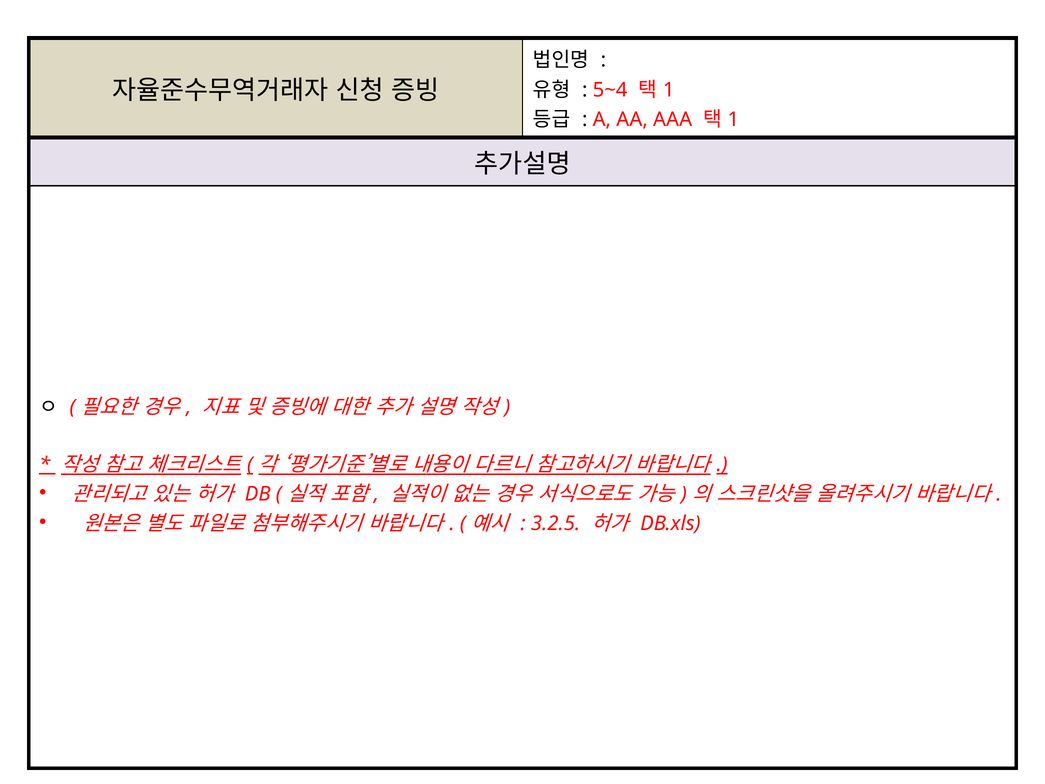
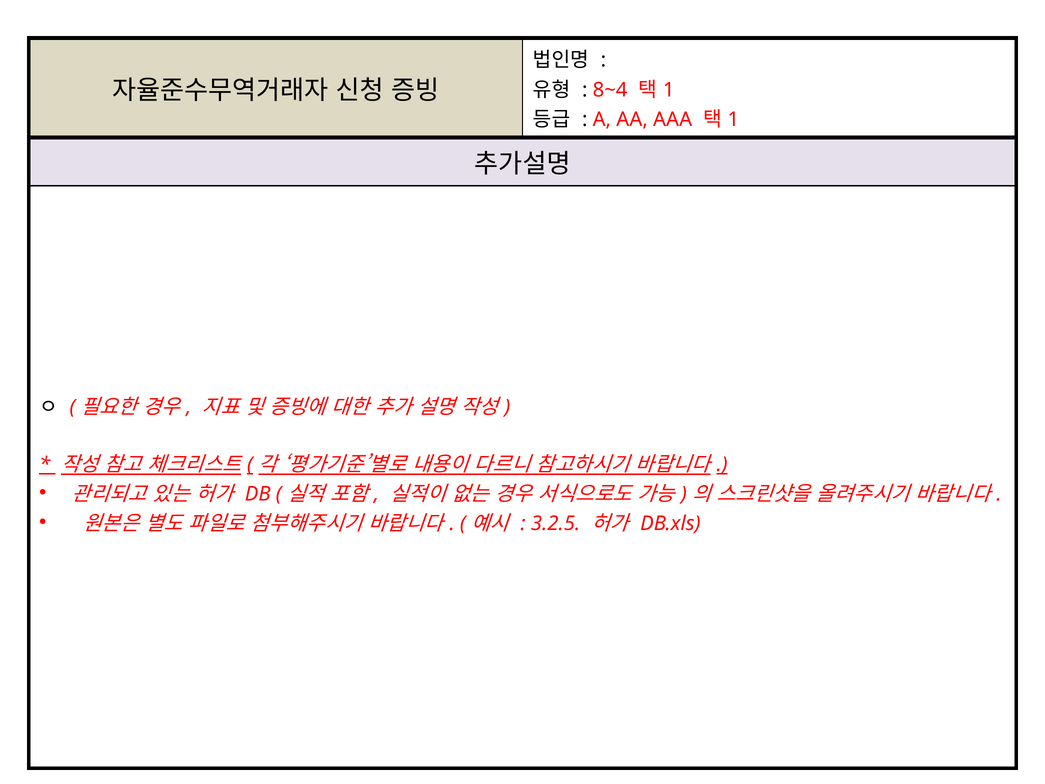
5~4: 5~4 -> 8~4
